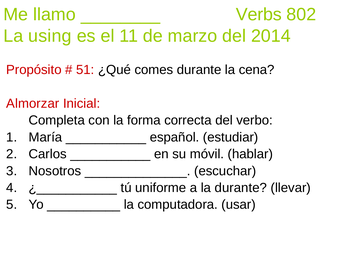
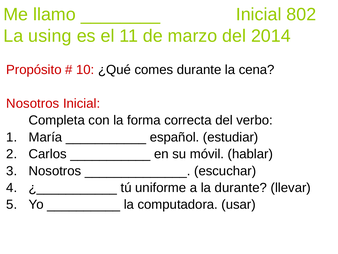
Verbs at (259, 14): Verbs -> Inicial
51: 51 -> 10
Almorzar at (33, 103): Almorzar -> Nosotros
